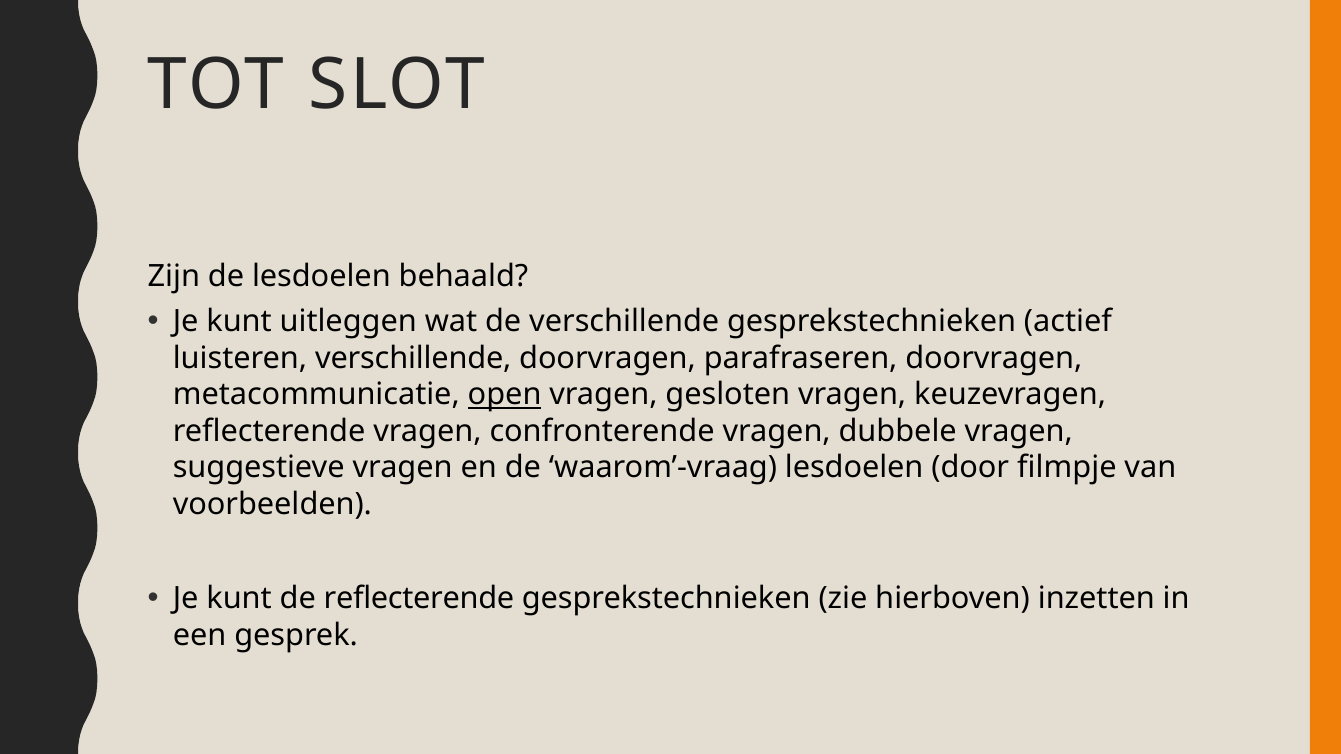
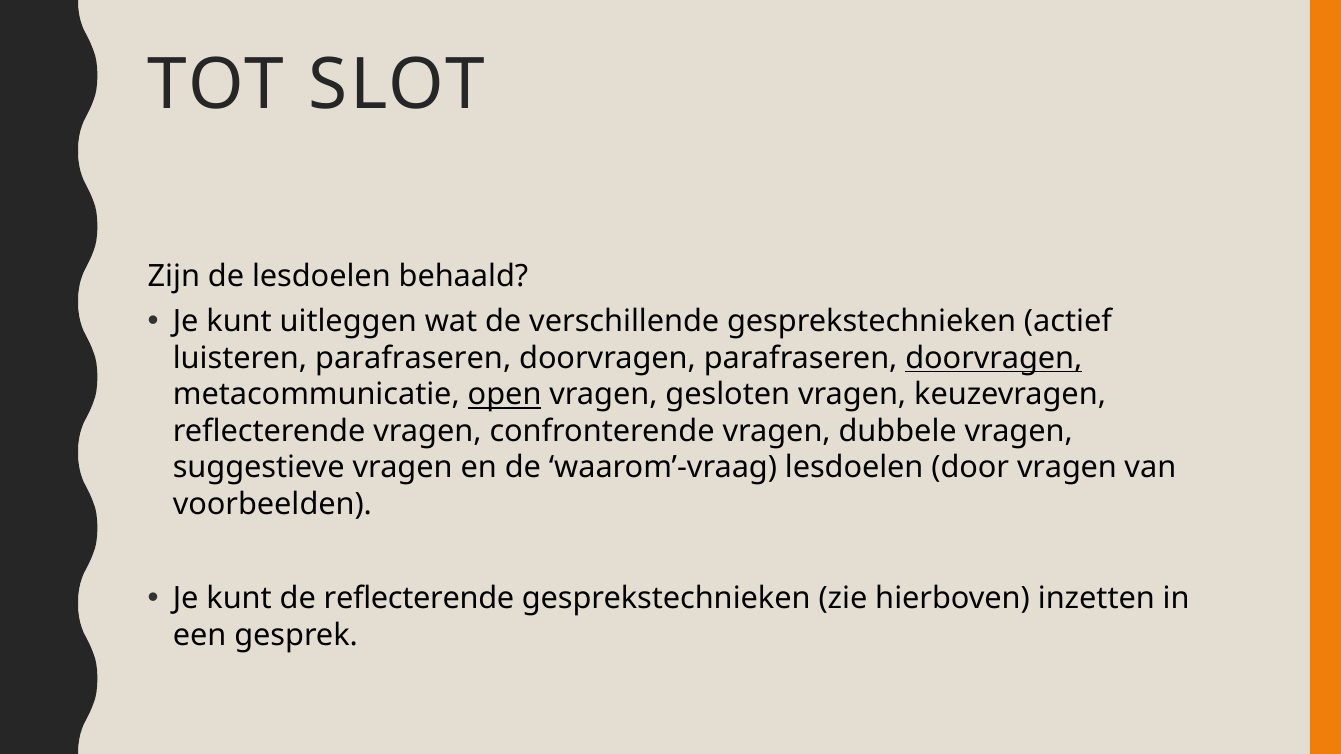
luisteren verschillende: verschillende -> parafraseren
doorvragen at (994, 358) underline: none -> present
door filmpje: filmpje -> vragen
